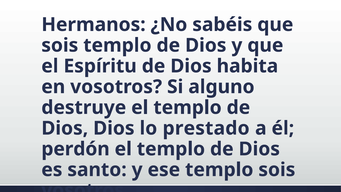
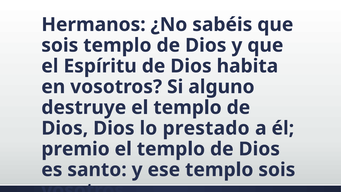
perdón: perdón -> premio
